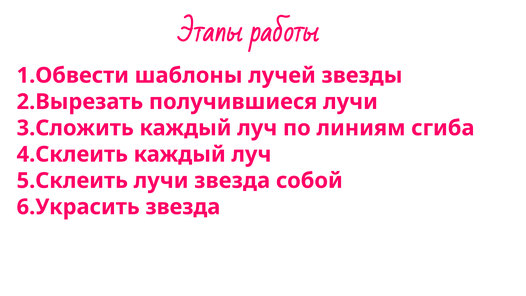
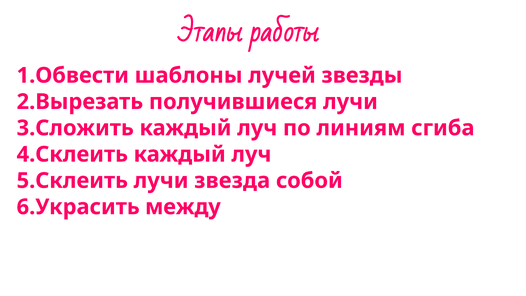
звезда at (183, 207): звезда -> между
